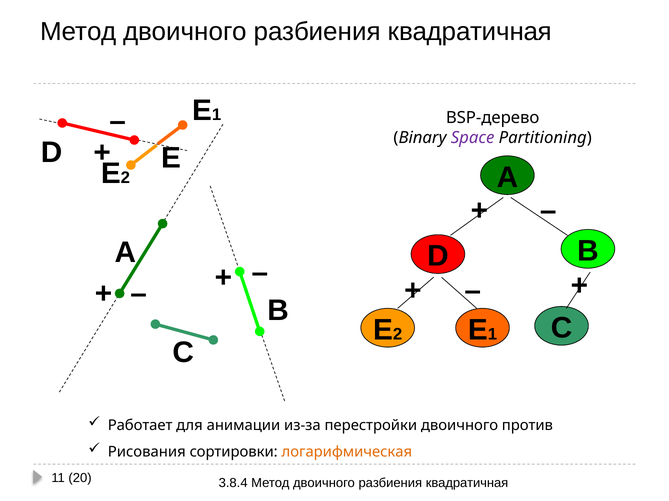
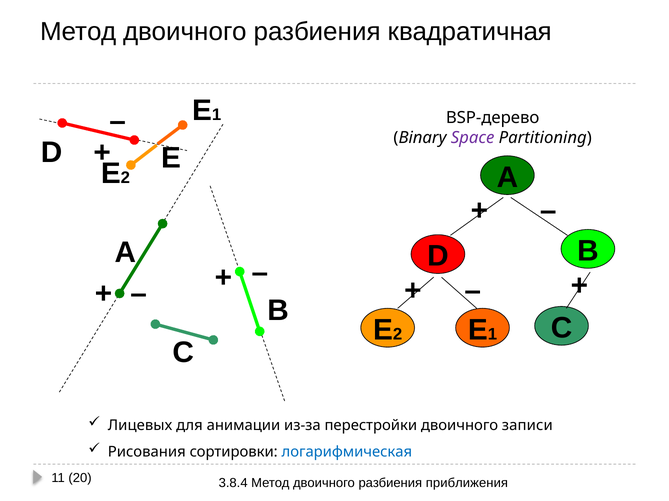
Работает: Работает -> Лицевых
против: против -> записи
логарифмическая colour: orange -> blue
квадратичная at (467, 484): квадратичная -> приближения
